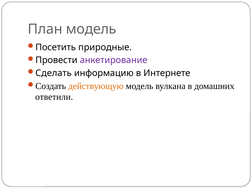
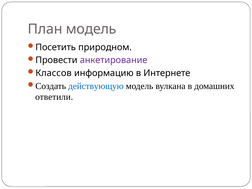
природные: природные -> природном
Сделать: Сделать -> Классов
действующую colour: orange -> blue
